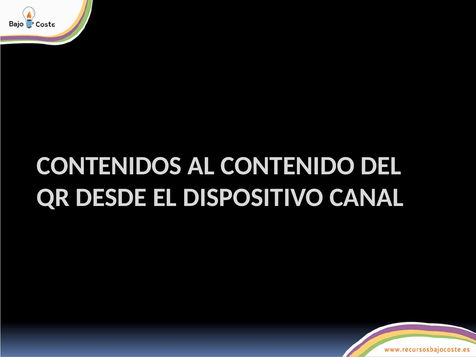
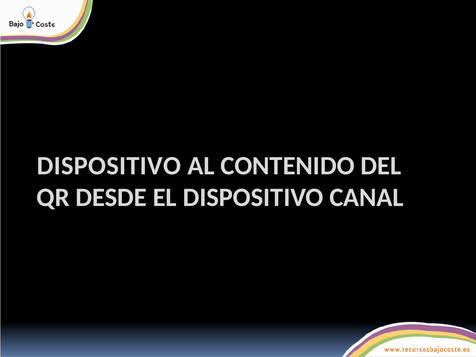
CONTENIDOS at (109, 166): CONTENIDOS -> DISPOSITIVO
